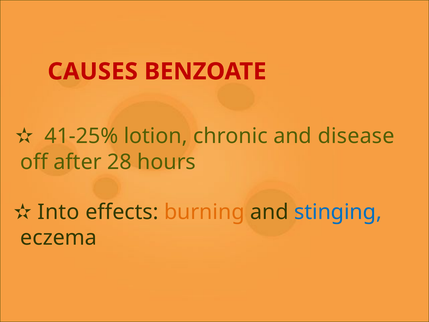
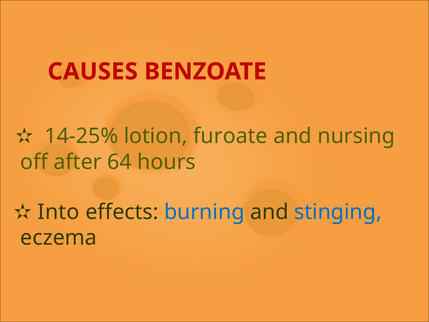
41-25%: 41-25% -> 14-25%
chronic: chronic -> furoate
disease: disease -> nursing
28: 28 -> 64
burning colour: orange -> blue
